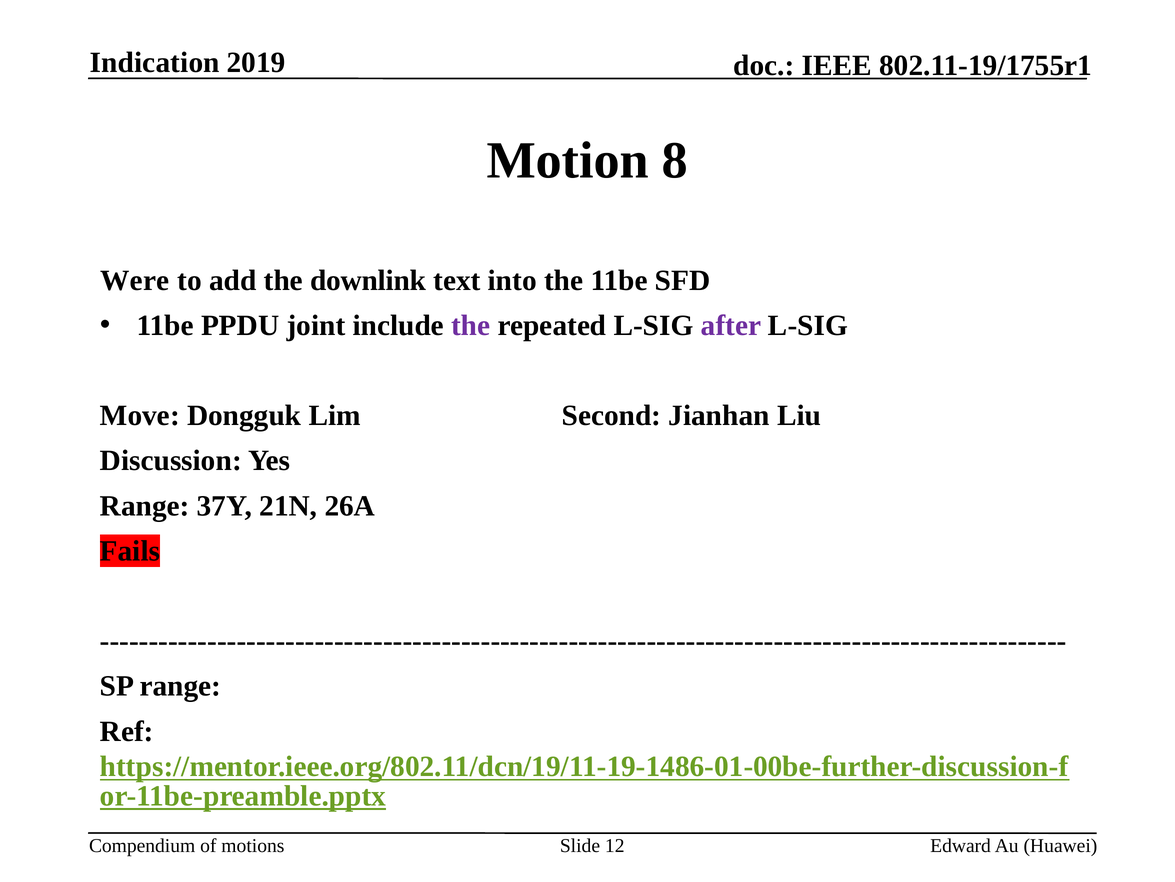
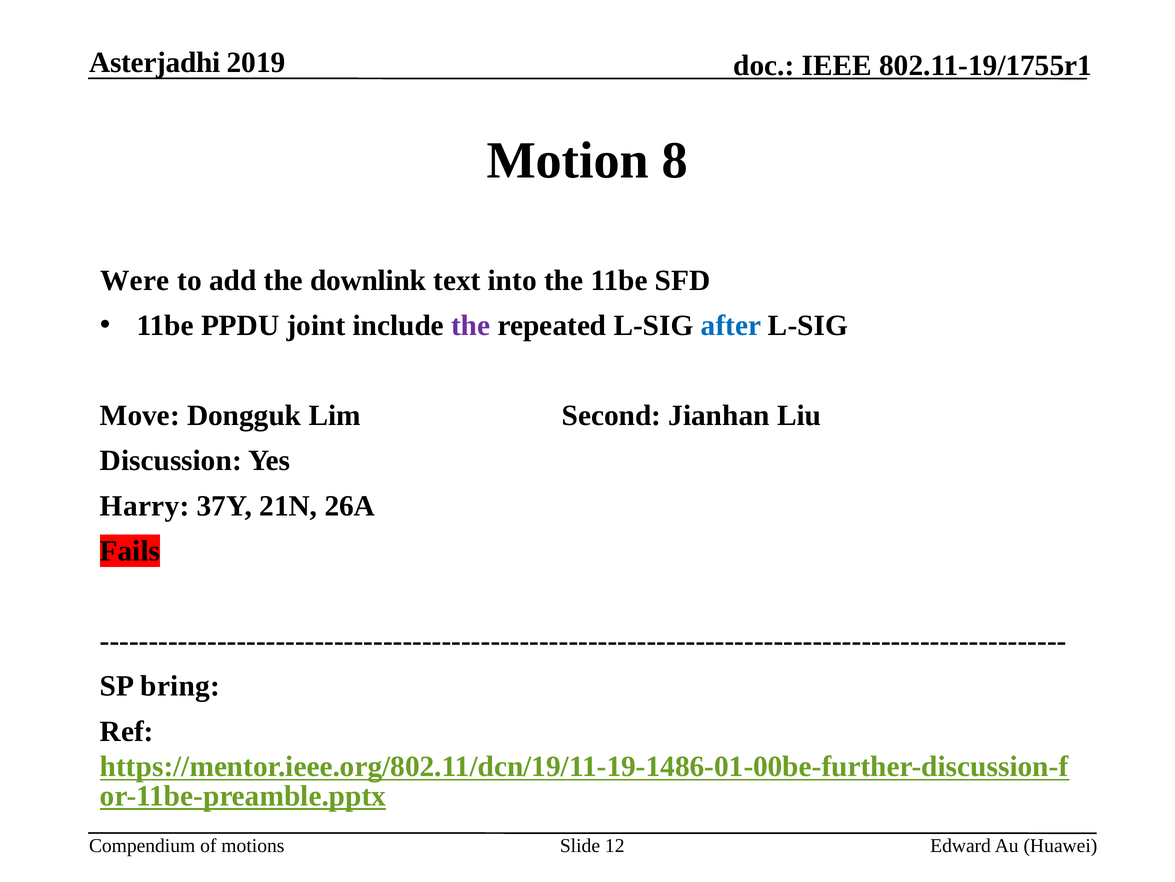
Indication: Indication -> Asterjadhi
after colour: purple -> blue
Range at (145, 505): Range -> Harry
SP range: range -> bring
